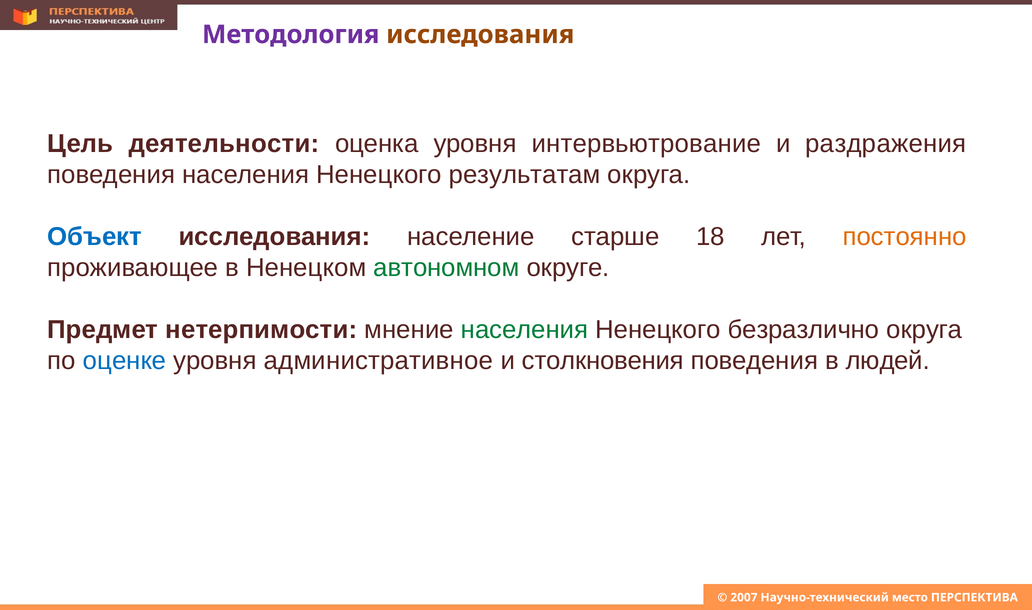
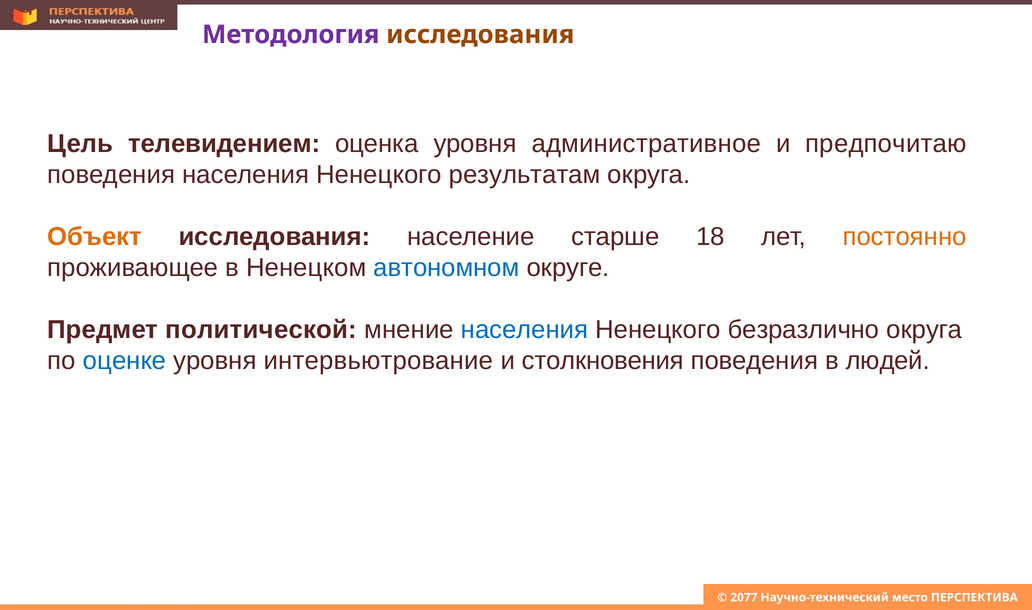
деятельности: деятельности -> телевидением
интервьютрование: интервьютрование -> административное
раздражения: раздражения -> предпочитаю
Объект colour: blue -> orange
автономном colour: green -> blue
нетерпимости: нетерпимости -> политической
населения at (524, 330) colour: green -> blue
административное: административное -> интервьютрование
2007: 2007 -> 2077
